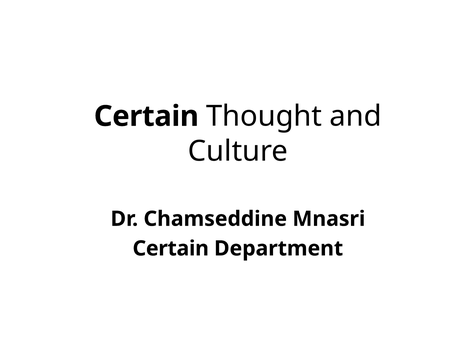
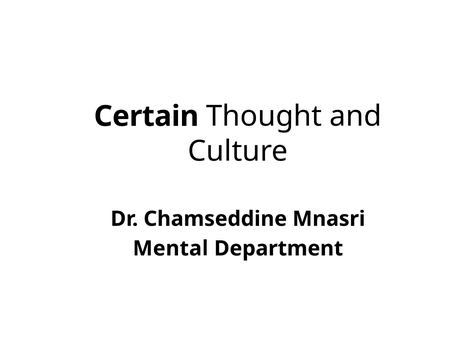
Certain at (171, 248): Certain -> Mental
